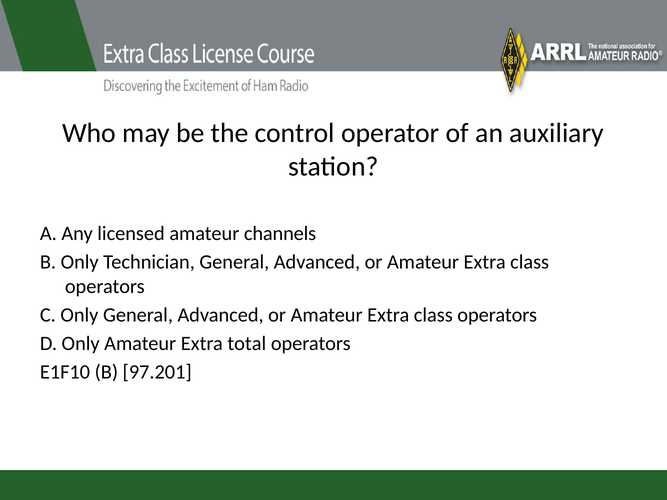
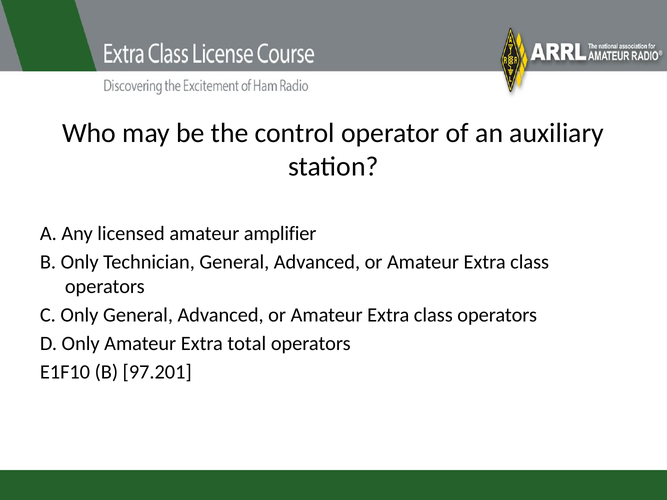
channels: channels -> amplifier
